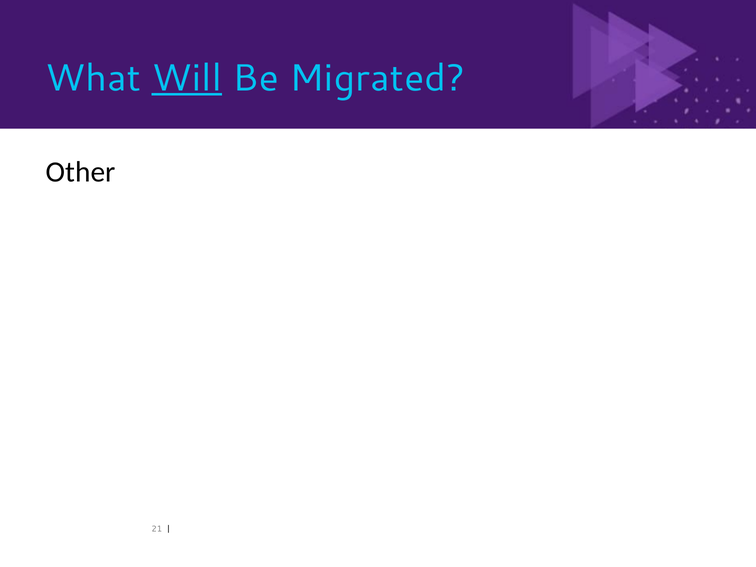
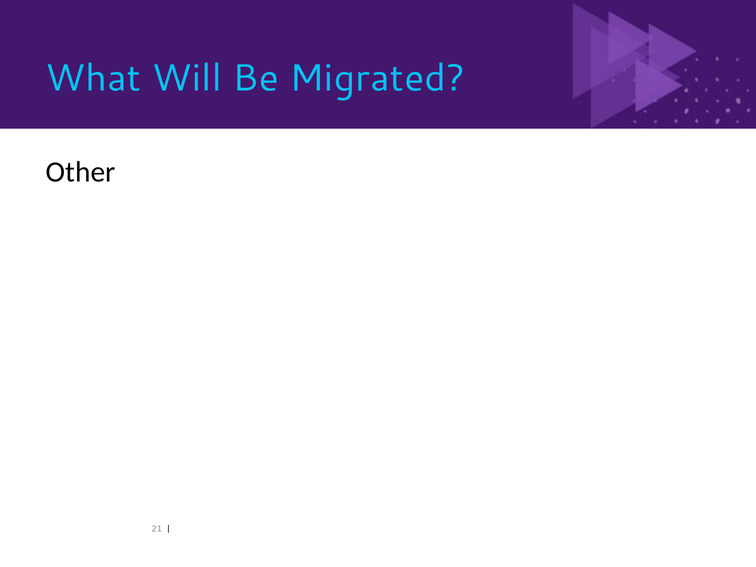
Will underline: present -> none
